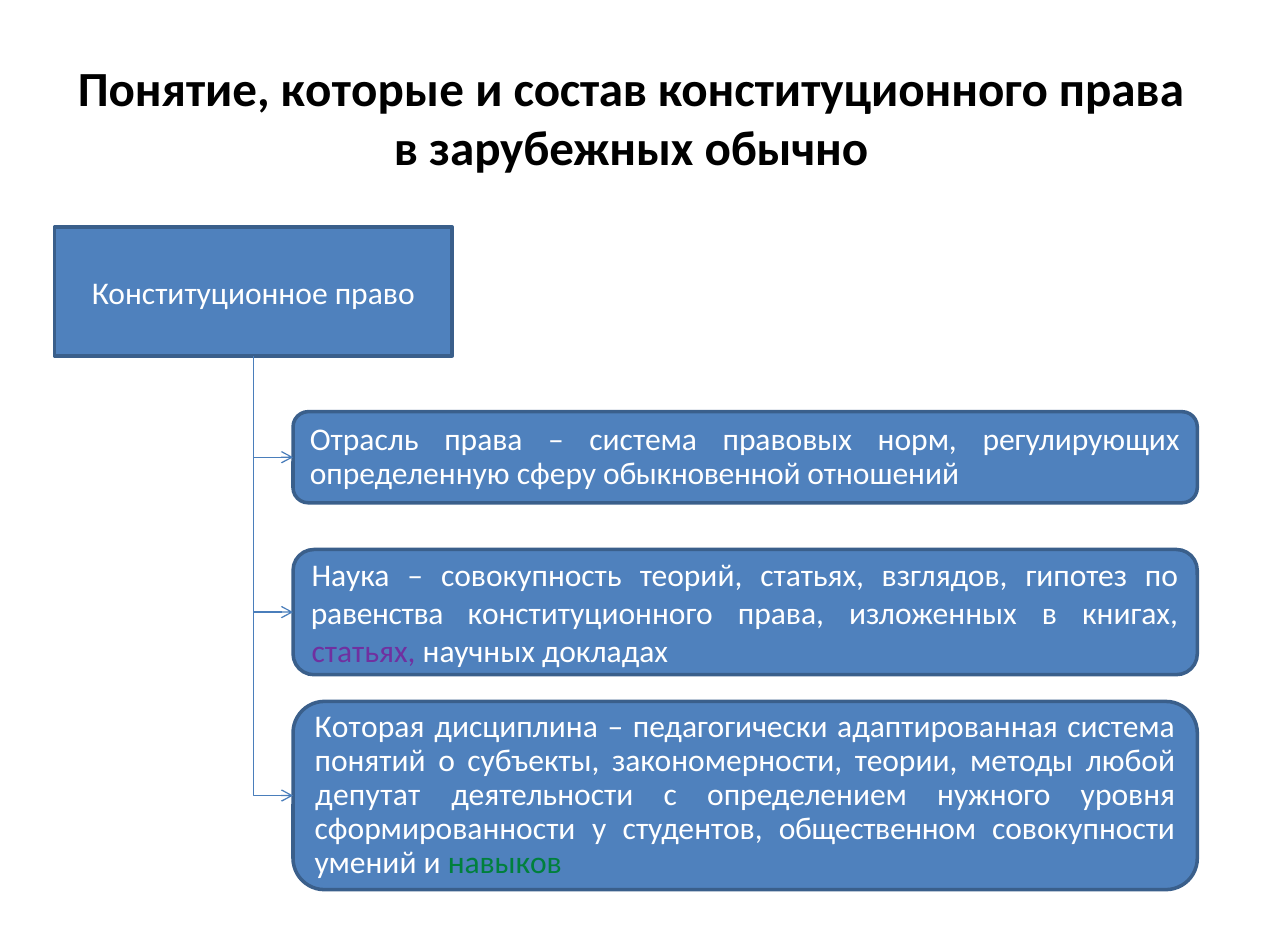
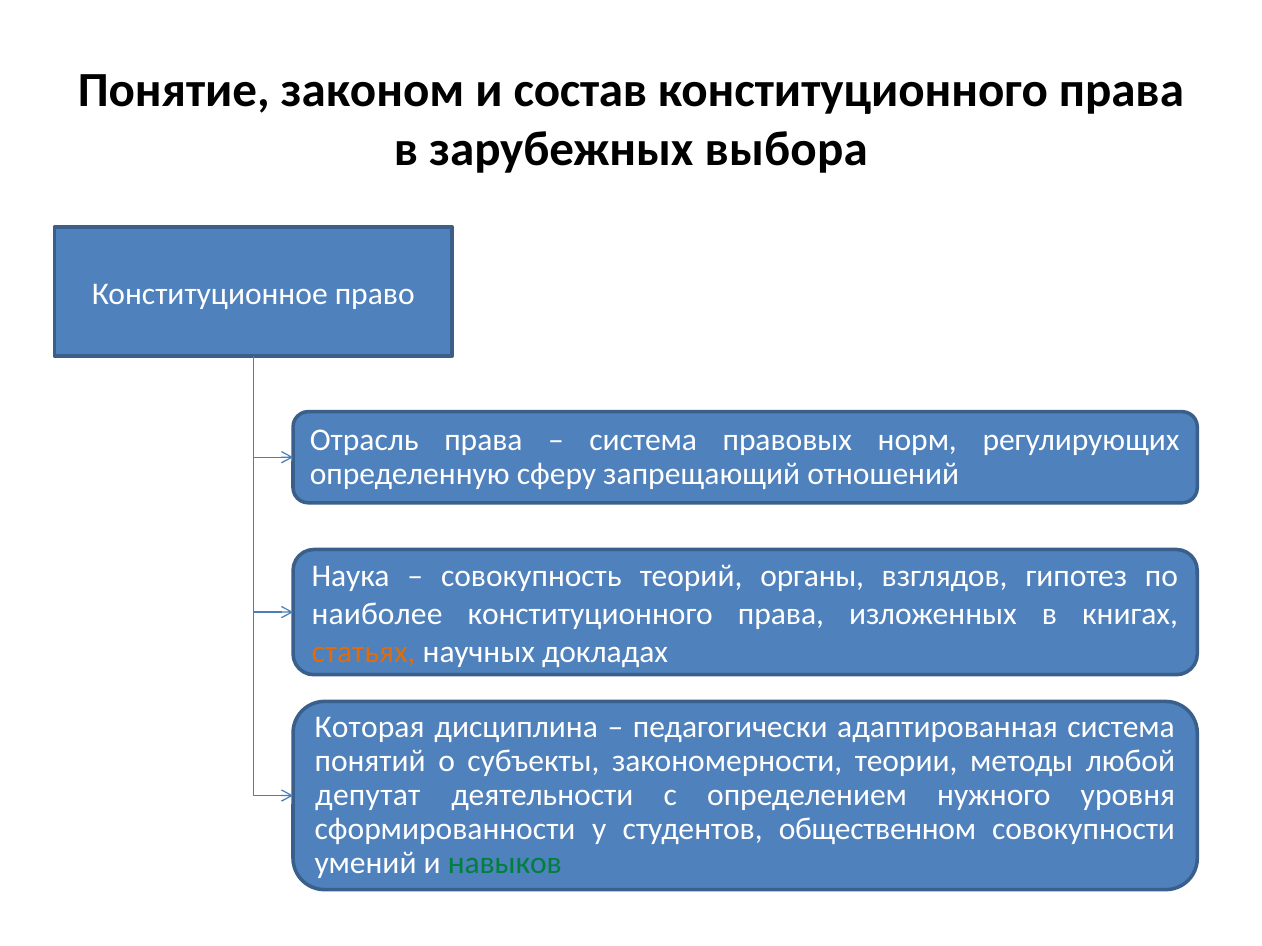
которые: которые -> законом
обычно: обычно -> выбора
обыкновенной: обыкновенной -> запрещающий
теорий статьях: статьях -> органы
равенства: равенства -> наиболее
статьях at (364, 652) colour: purple -> orange
